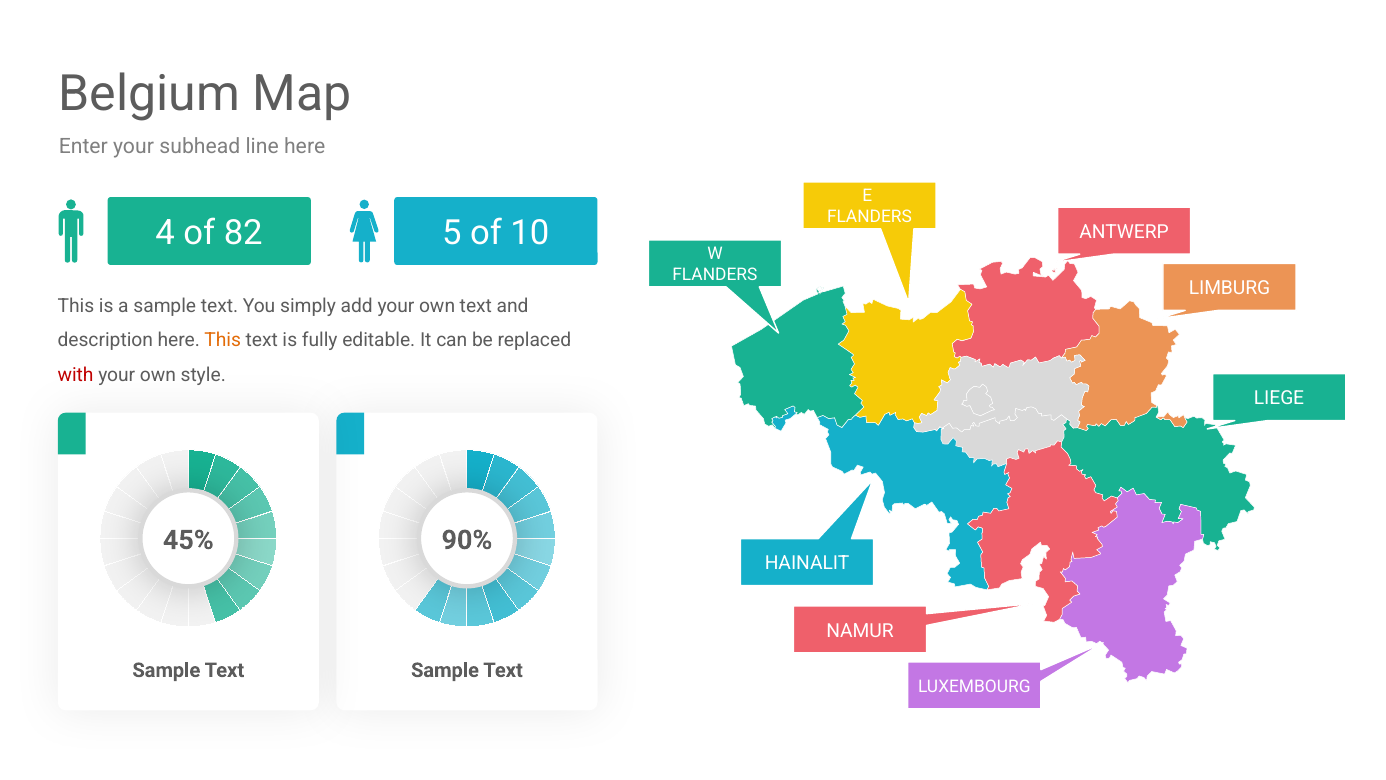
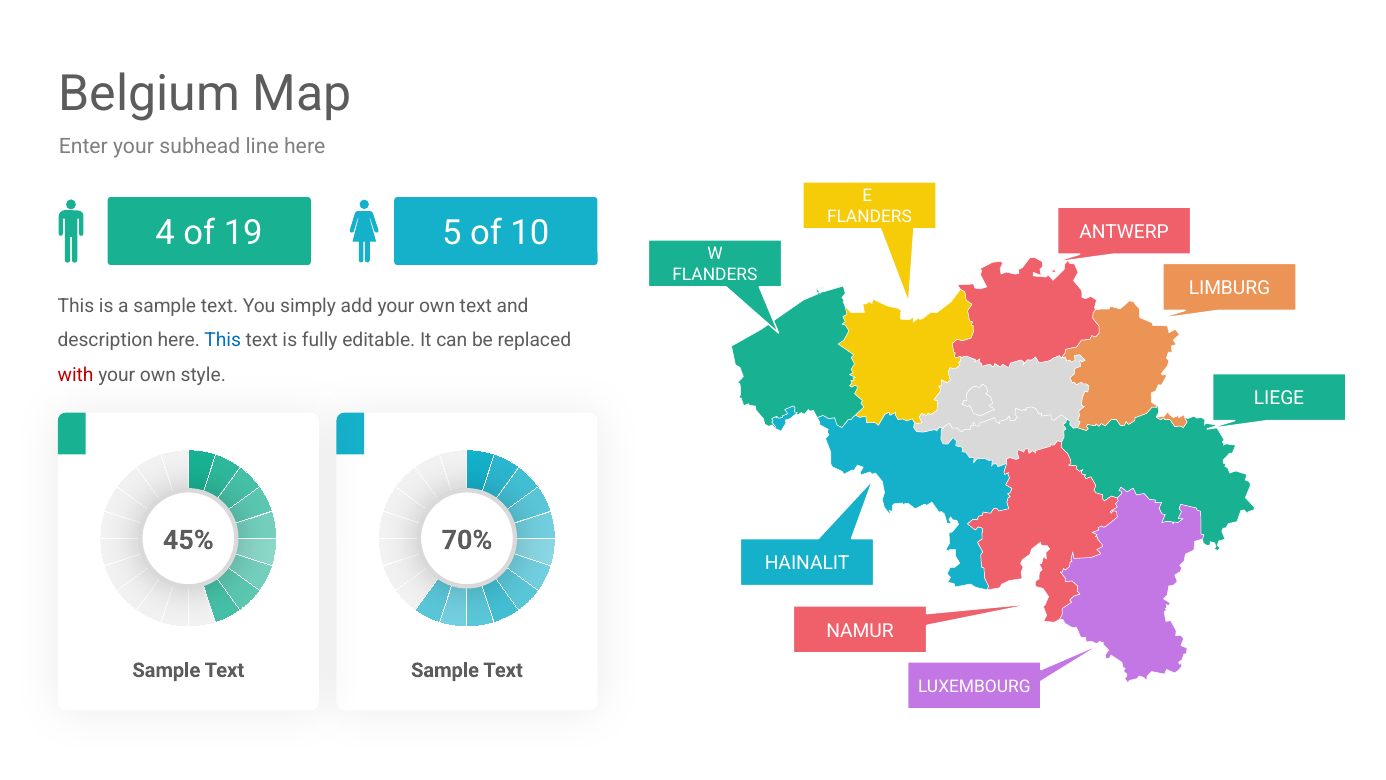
82: 82 -> 19
This at (223, 340) colour: orange -> blue
90%: 90% -> 70%
